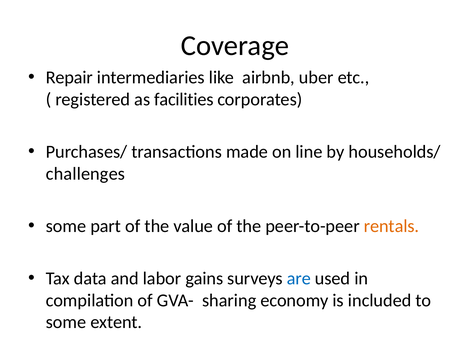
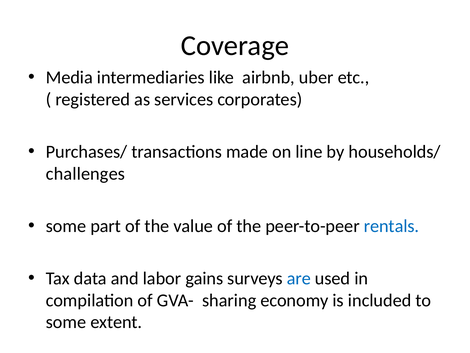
Repair: Repair -> Media
facilities: facilities -> services
rentals colour: orange -> blue
